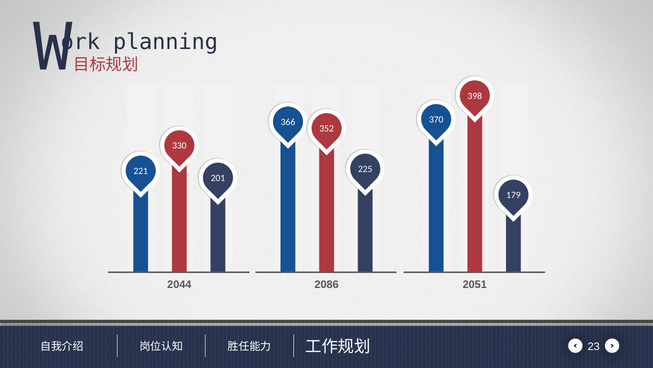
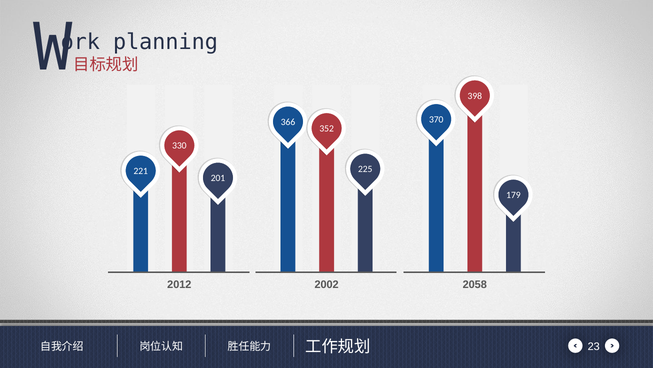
2044: 2044 -> 2012
2086: 2086 -> 2002
2051: 2051 -> 2058
